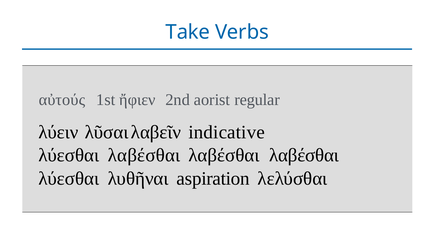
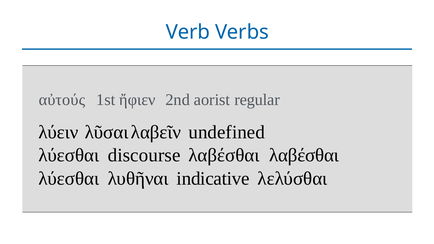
Take: Take -> Verb
indicative: indicative -> undefined
λύεσθαι λαβέσθαι: λαβέσθαι -> discourse
aspiration: aspiration -> indicative
